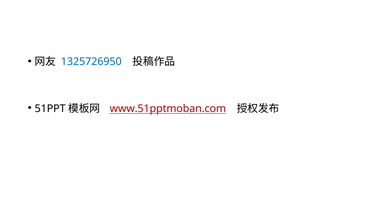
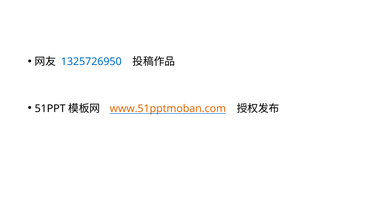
www.51pptmoban.com colour: red -> orange
